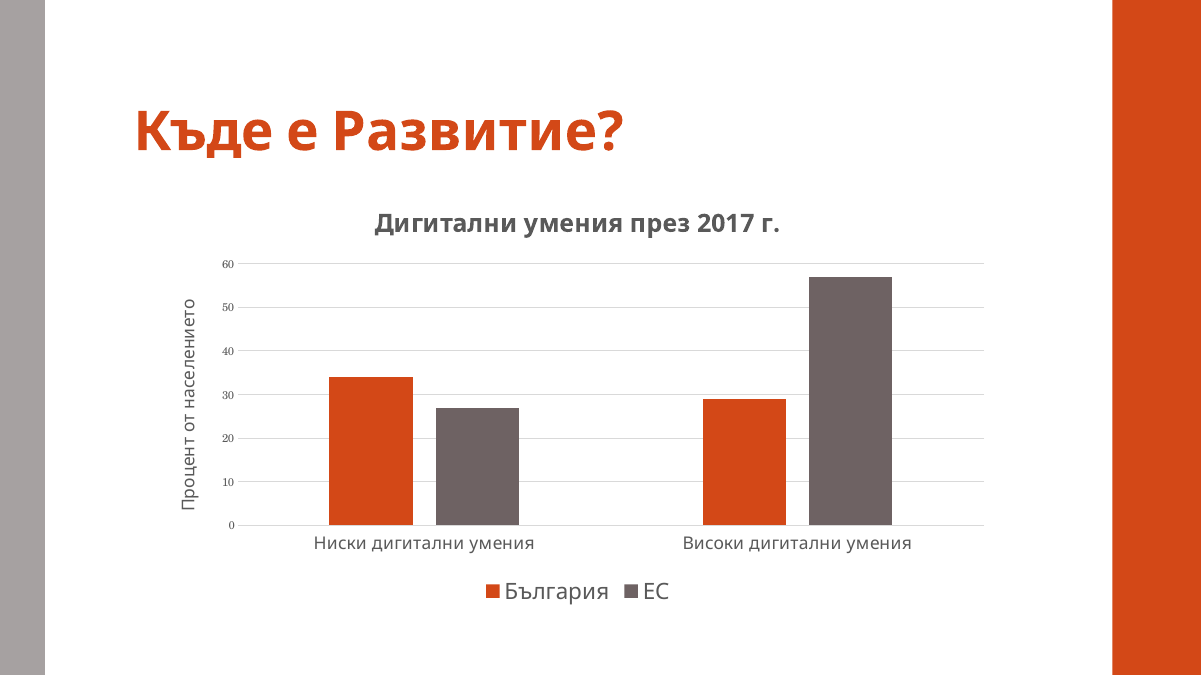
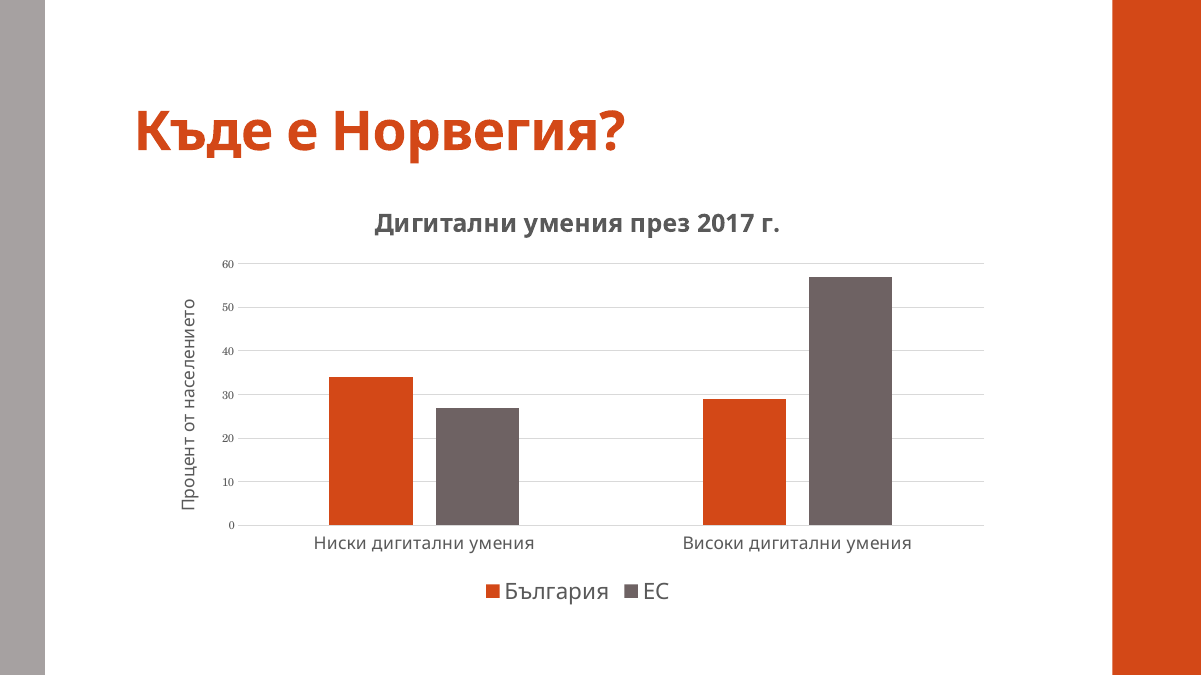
Развитие: Развитие -> Норвегия
